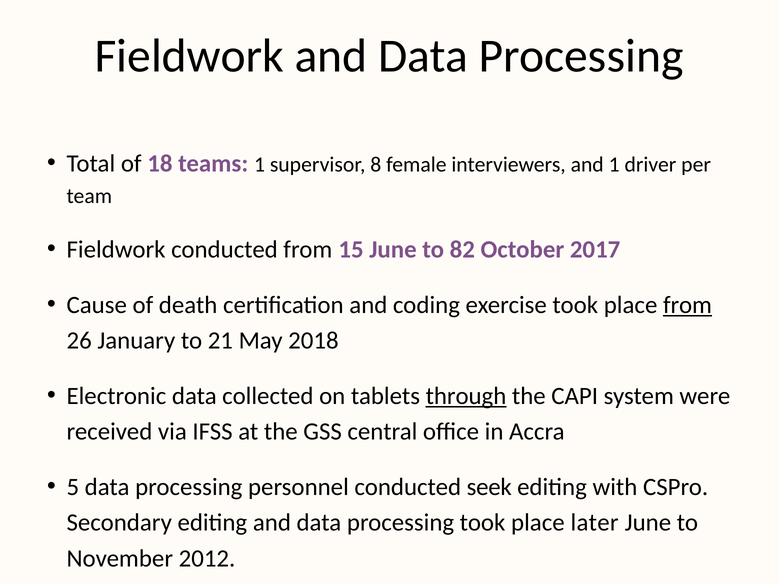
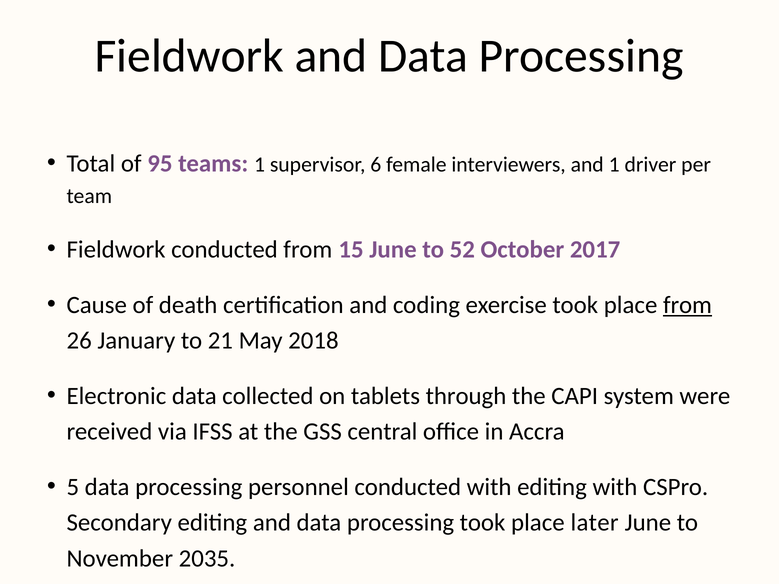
18: 18 -> 95
8: 8 -> 6
82: 82 -> 52
through underline: present -> none
conducted seek: seek -> with
2012: 2012 -> 2035
